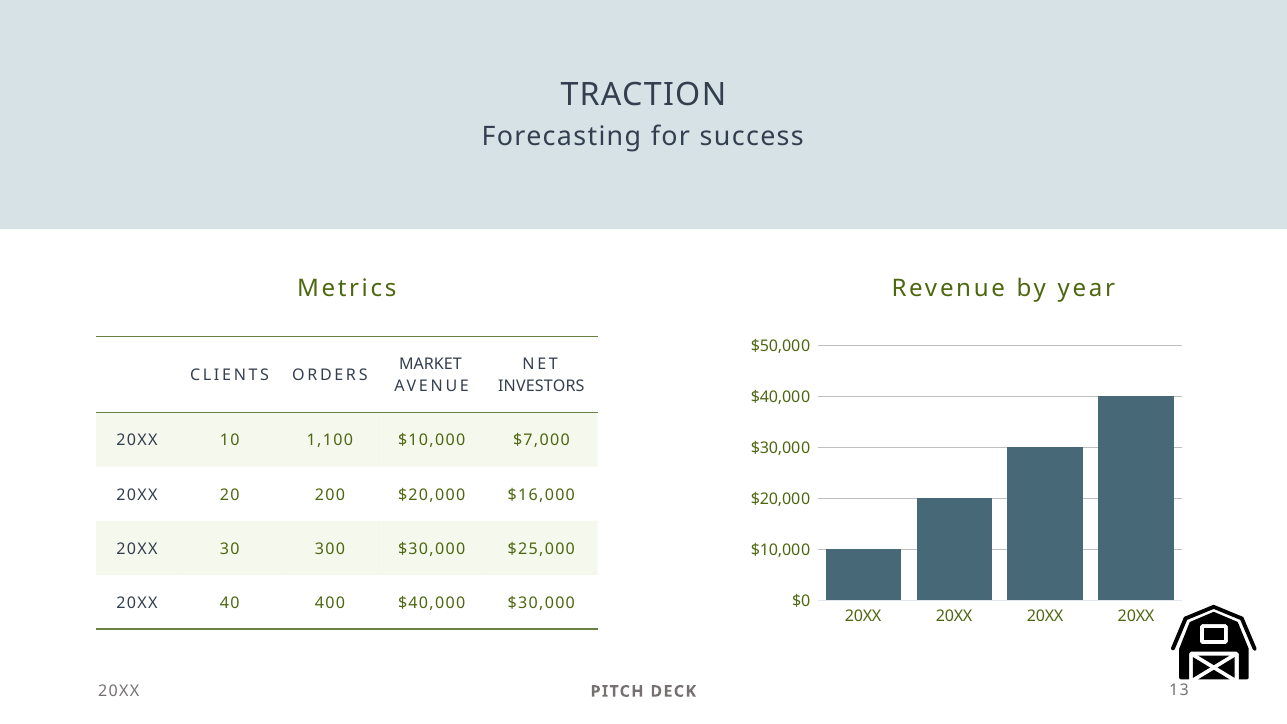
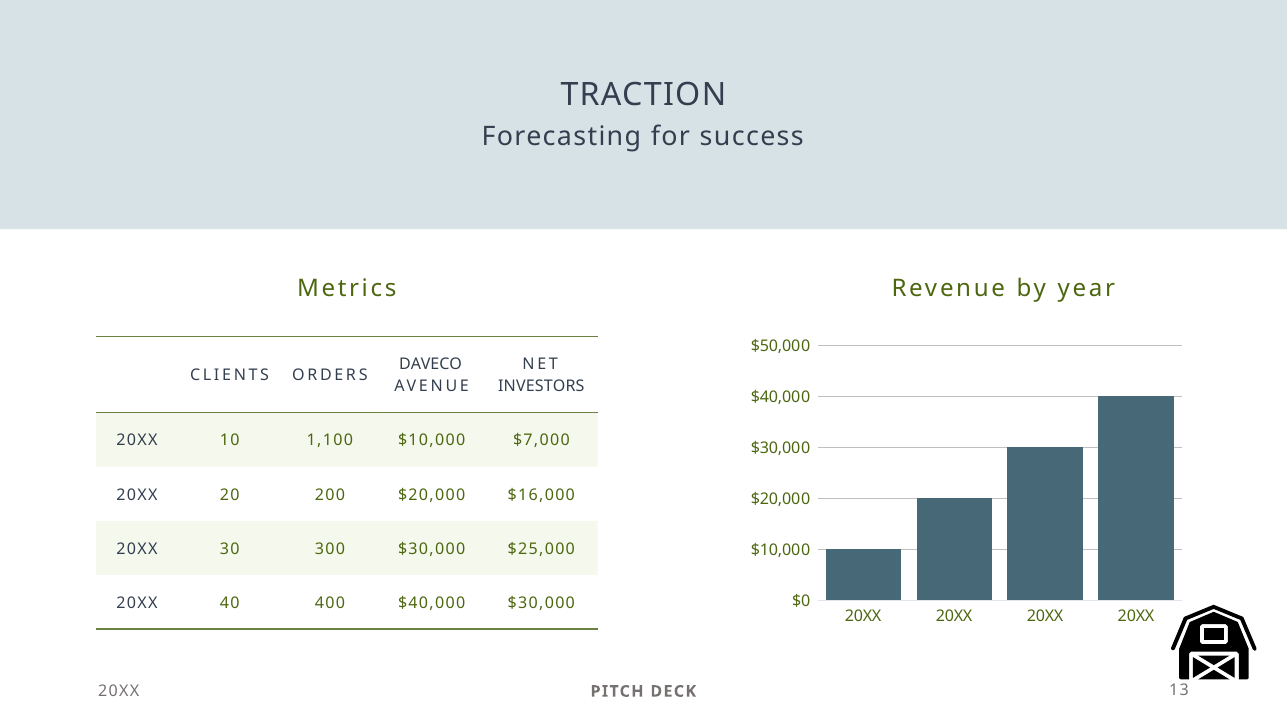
MARKET: MARKET -> DAVECO
